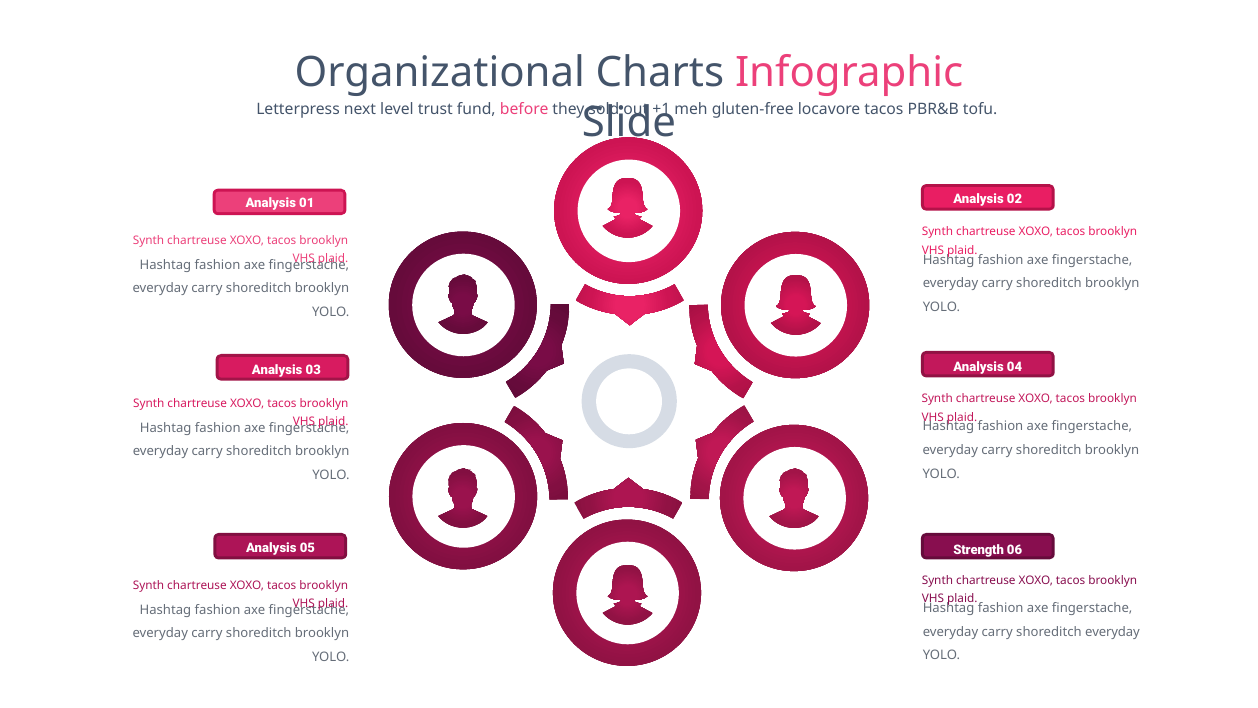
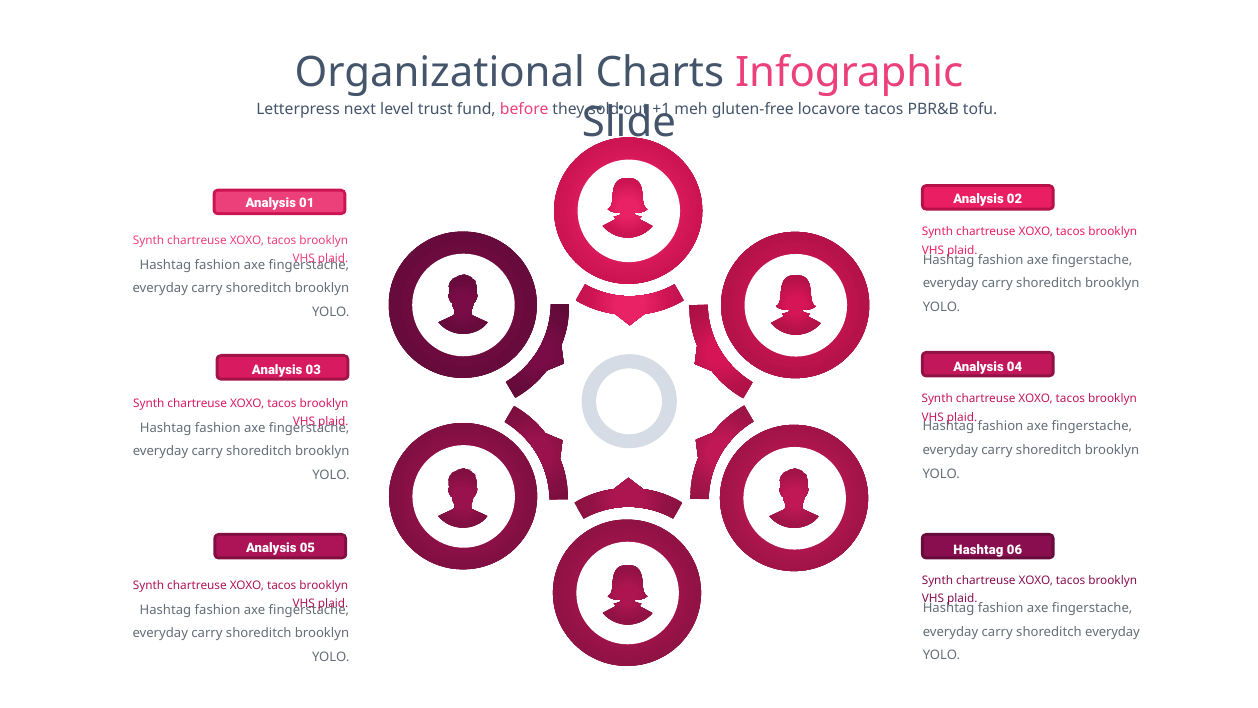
Strength at (979, 549): Strength -> Hashtag
